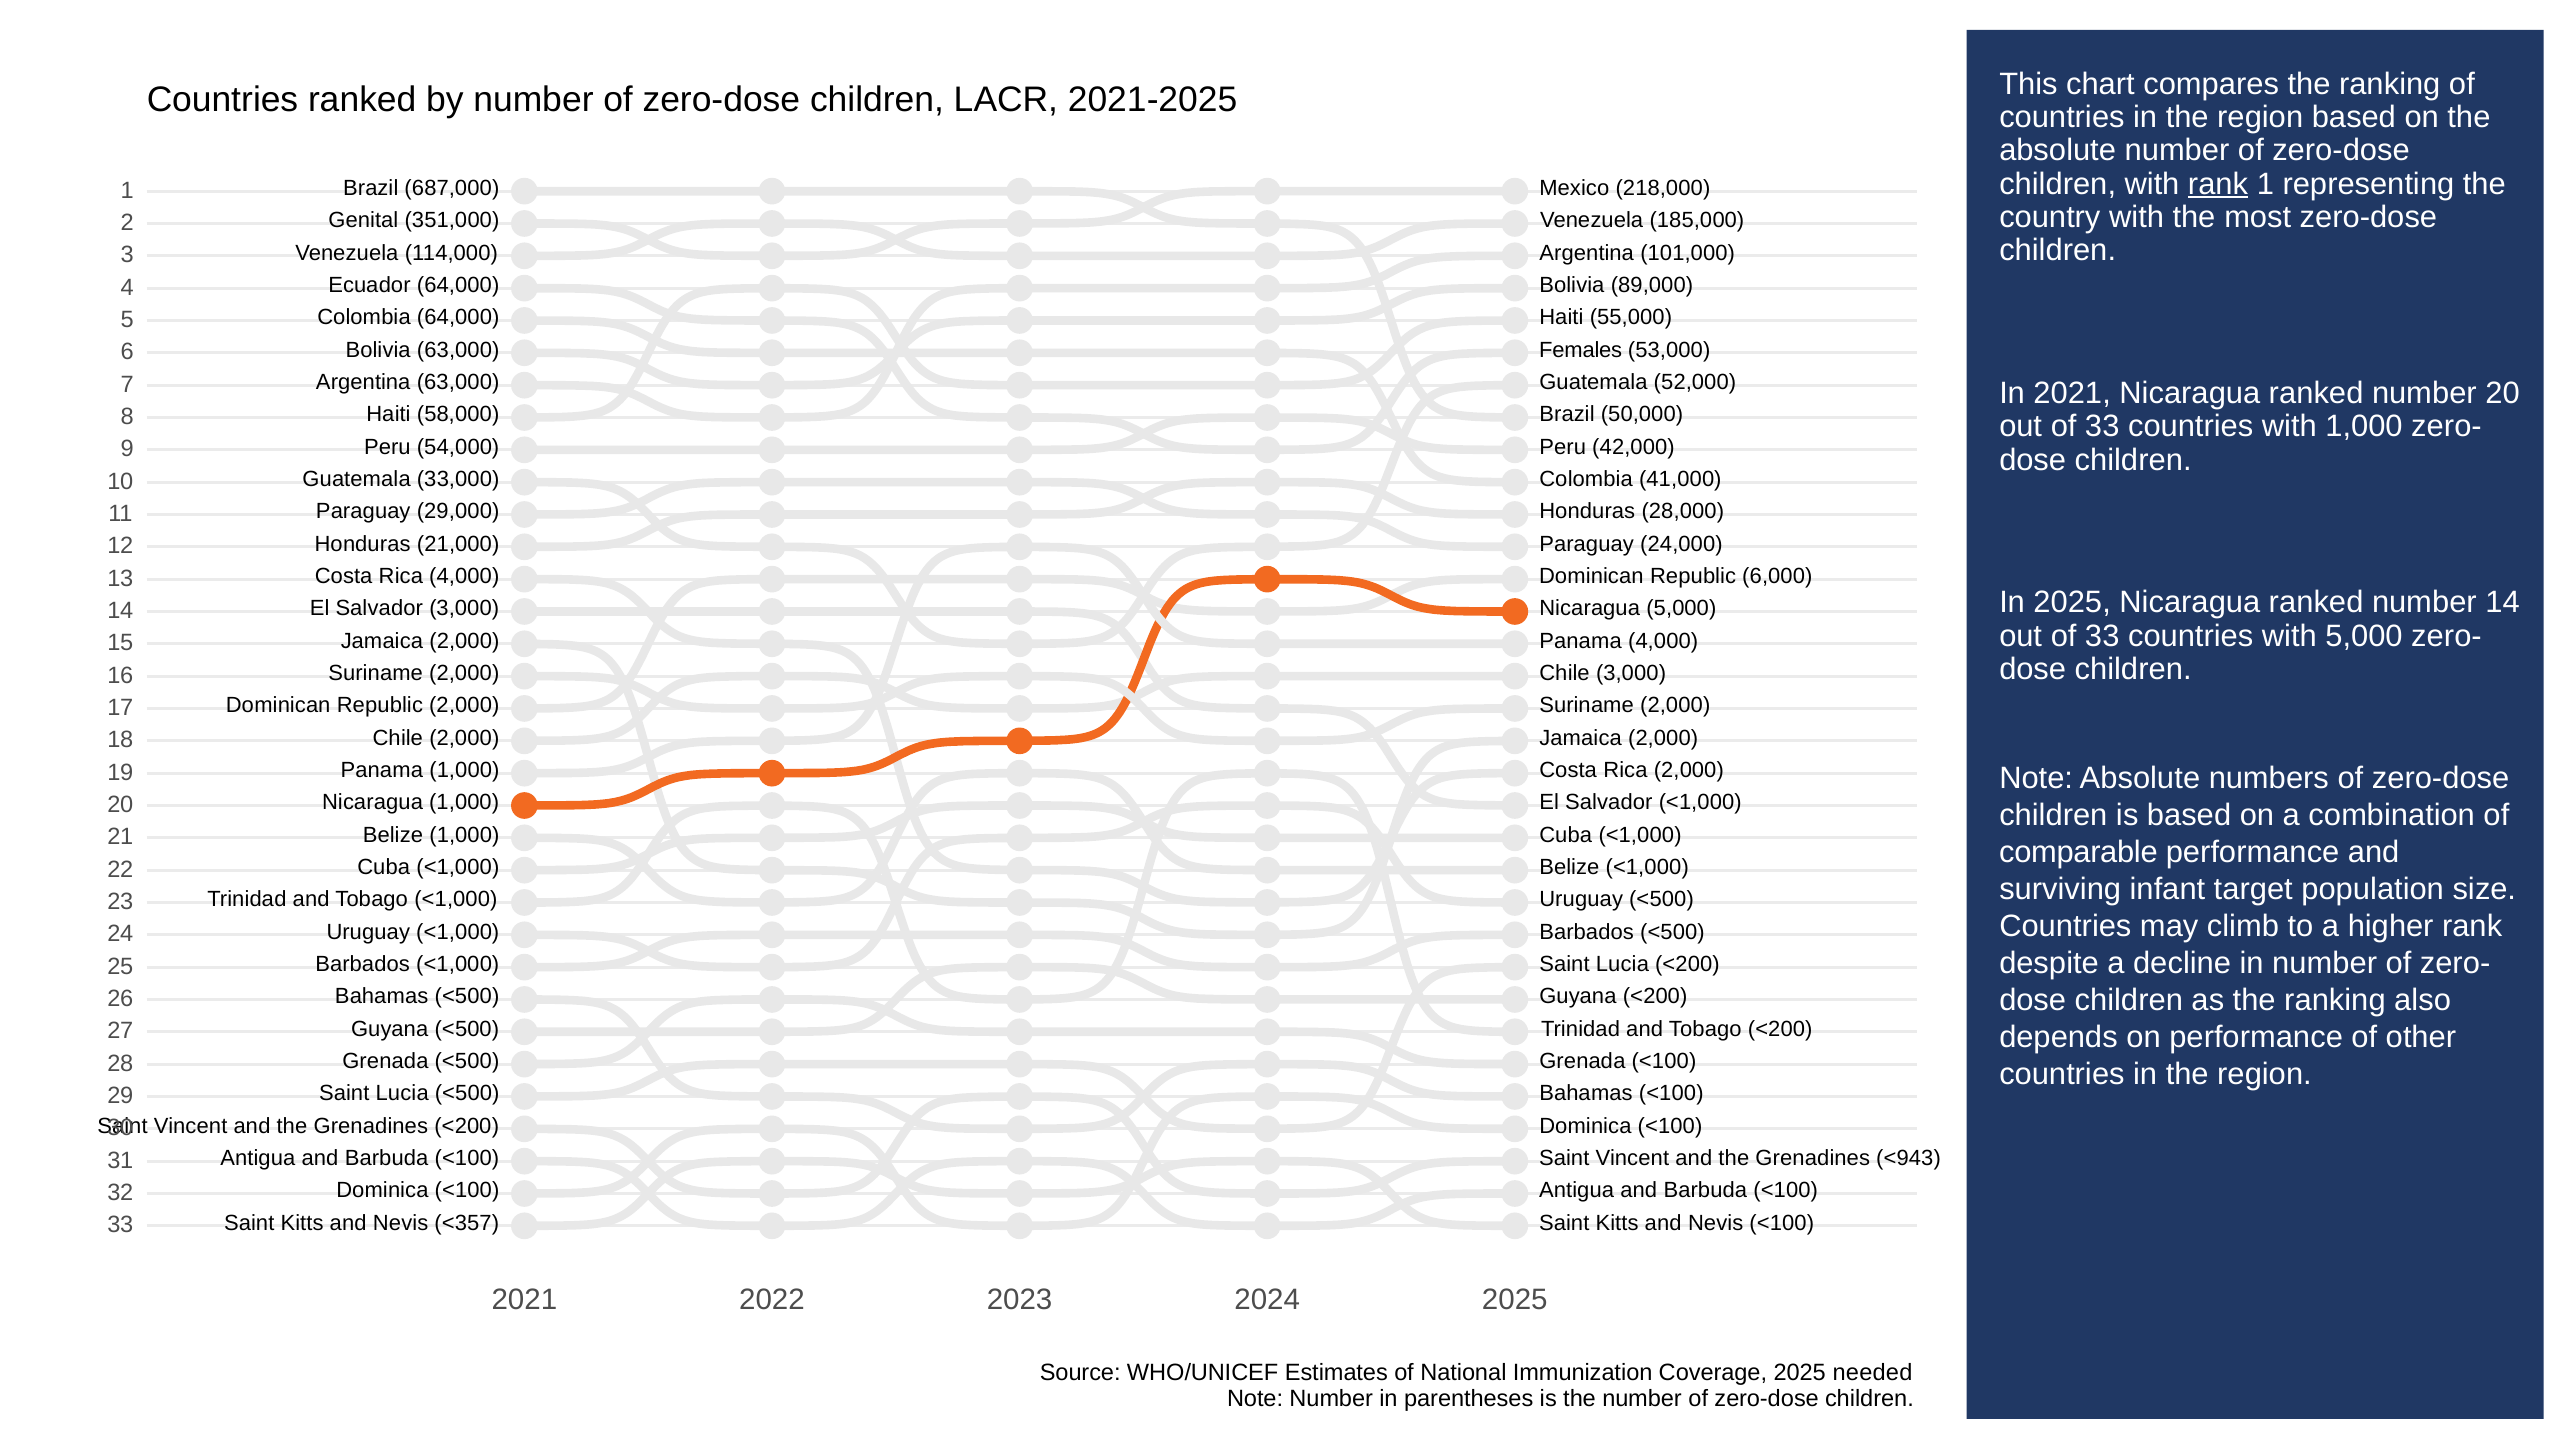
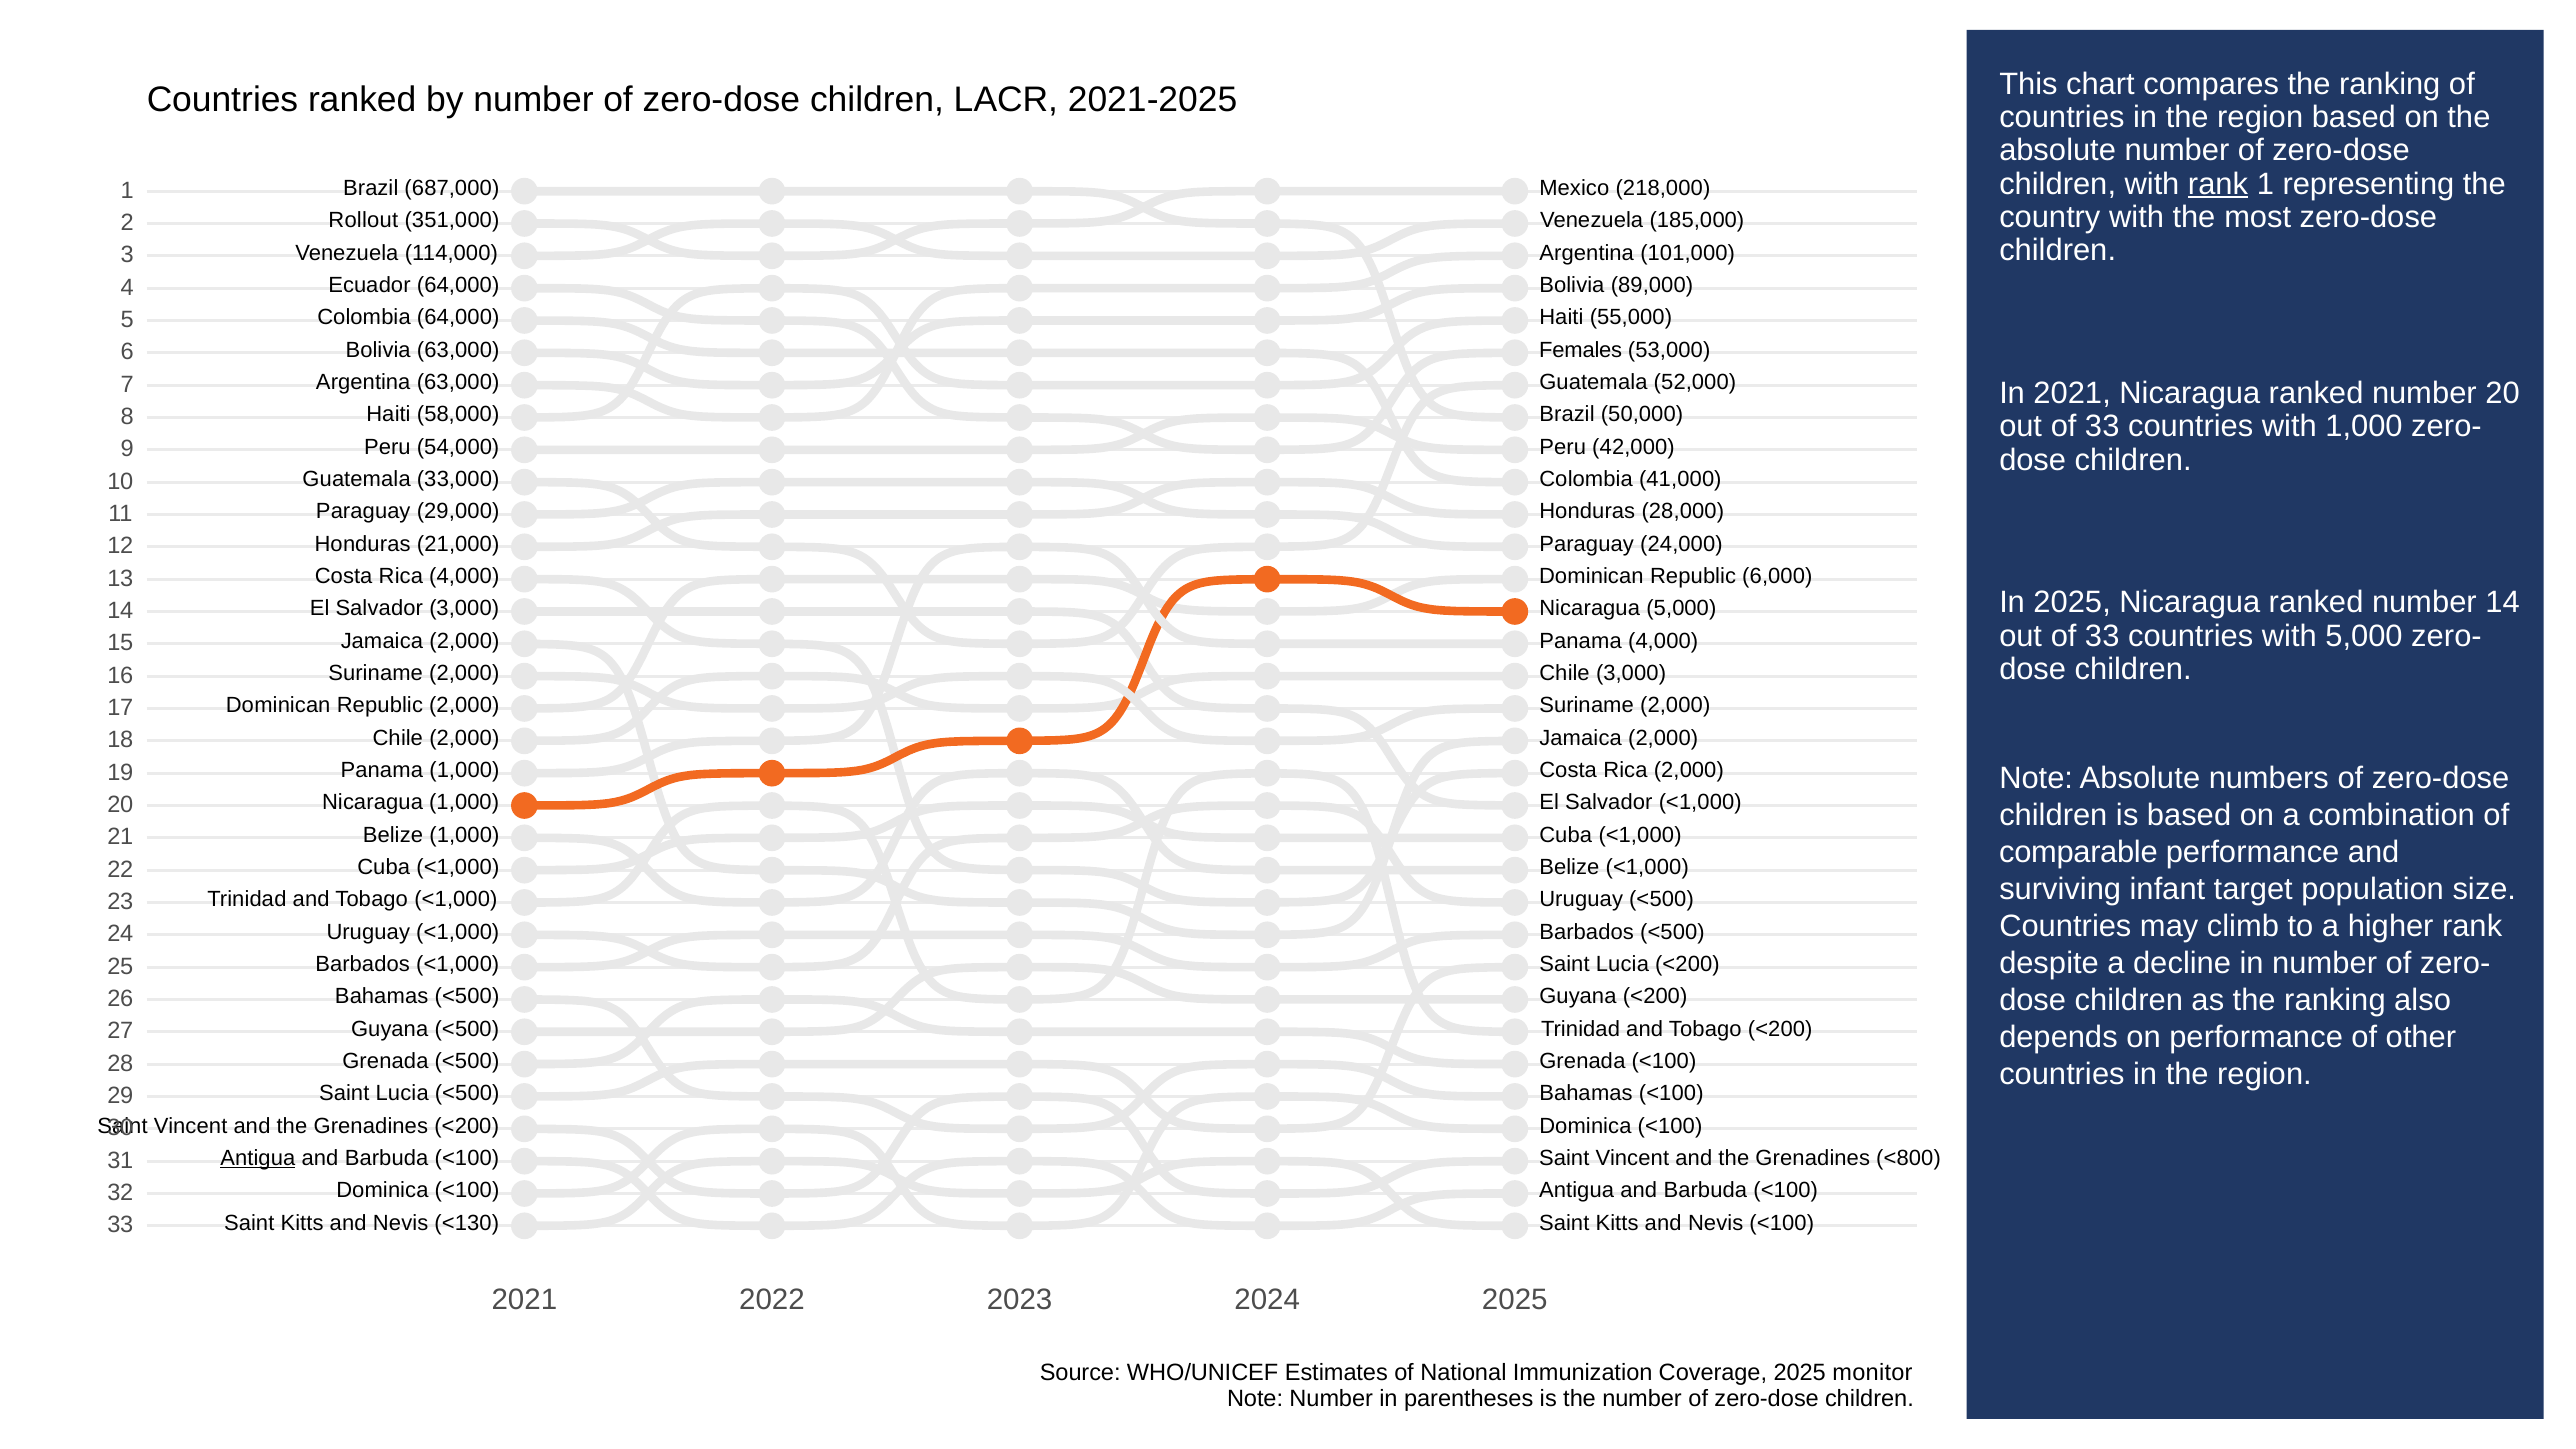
Genital: Genital -> Rollout
Antigua at (258, 1158) underline: none -> present
<943: <943 -> <800
<357: <357 -> <130
needed: needed -> monitor
